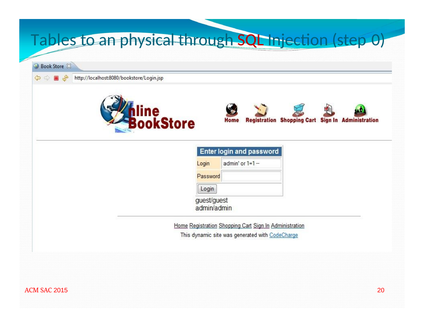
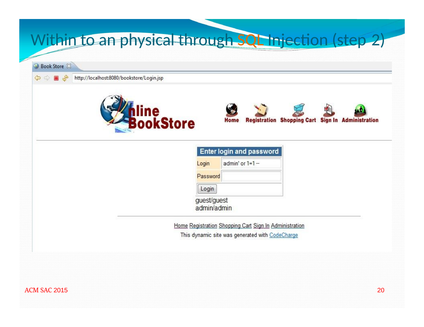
Tables: Tables -> Within
SQL colour: red -> orange
0: 0 -> 2
